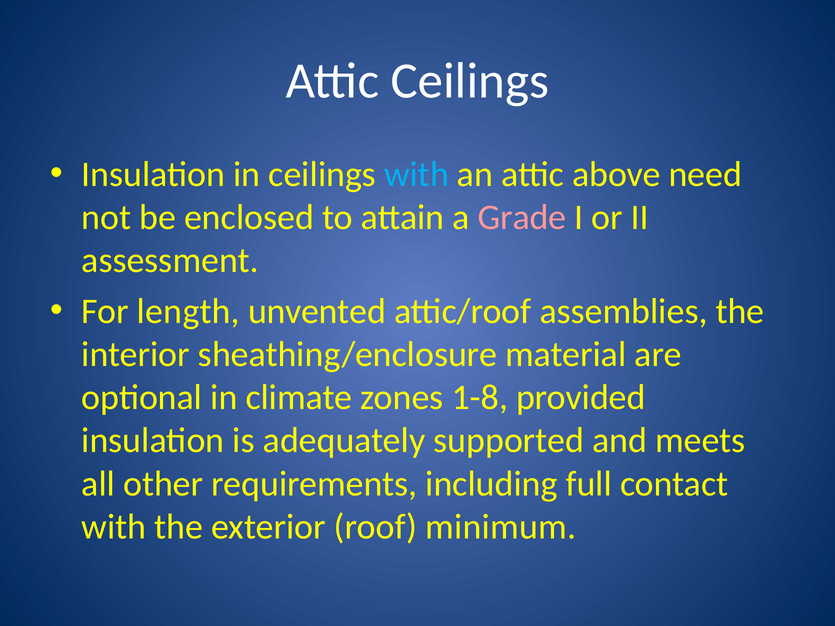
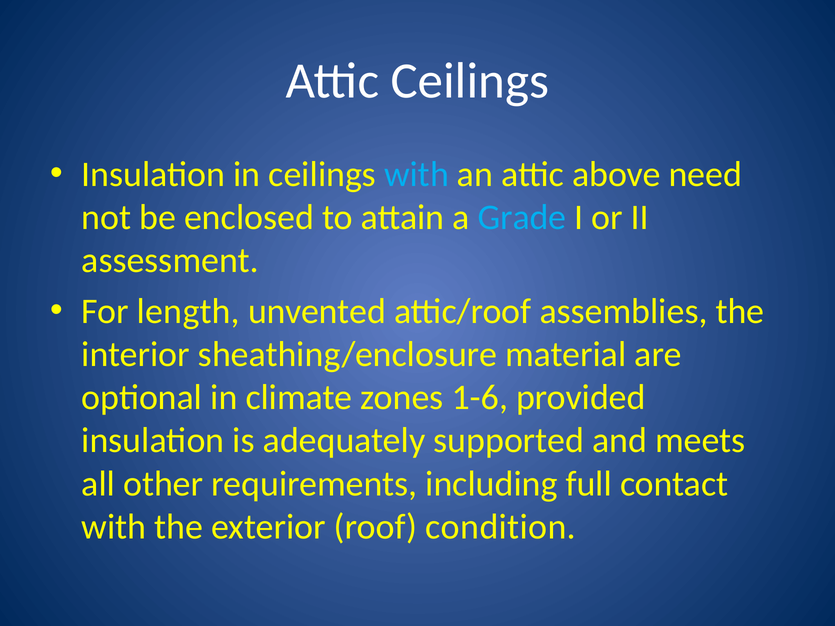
Grade colour: pink -> light blue
1-8: 1-8 -> 1-6
minimum: minimum -> condition
